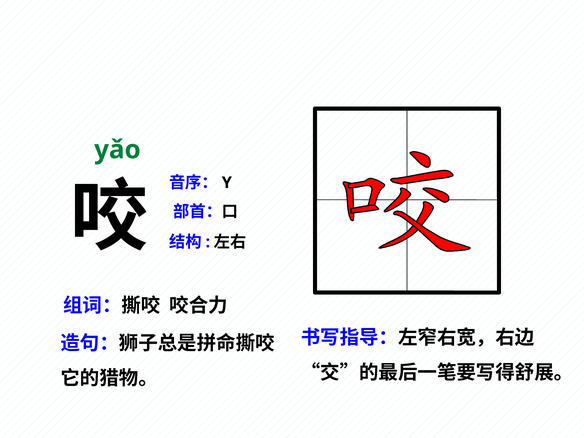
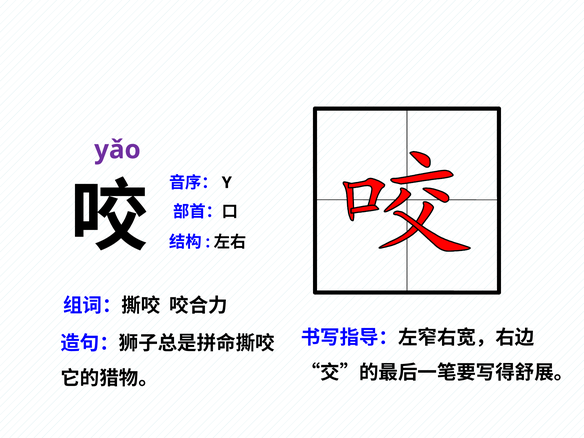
yǎo colour: green -> purple
